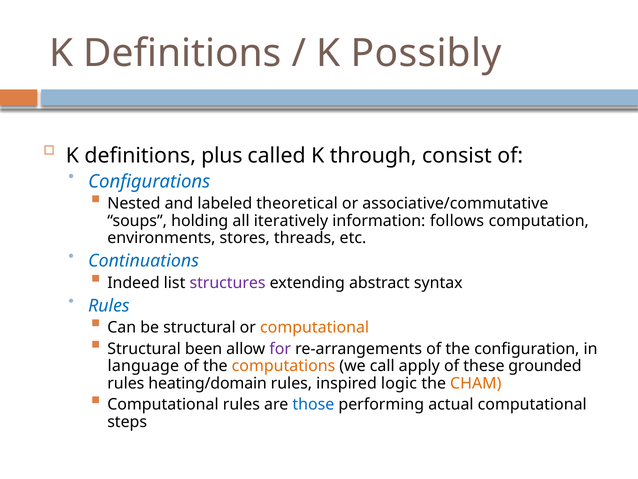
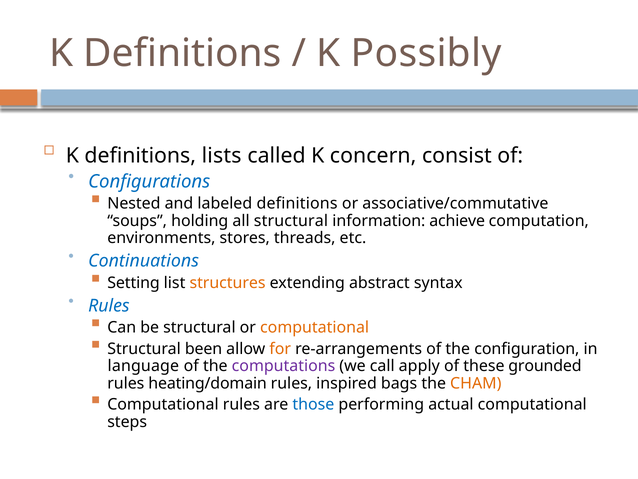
plus: plus -> lists
through: through -> concern
labeled theoretical: theoretical -> definitions
all iteratively: iteratively -> structural
follows: follows -> achieve
Indeed: Indeed -> Setting
structures colour: purple -> orange
for colour: purple -> orange
computations colour: orange -> purple
logic: logic -> bags
